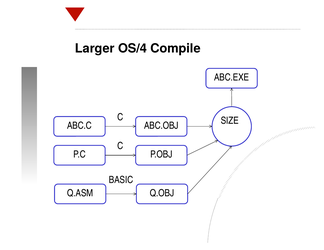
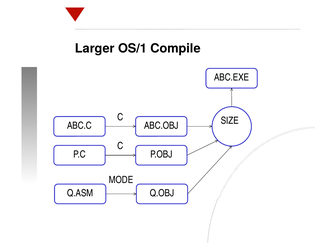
OS/4: OS/4 -> OS/1
BASIC: BASIC -> MODE
